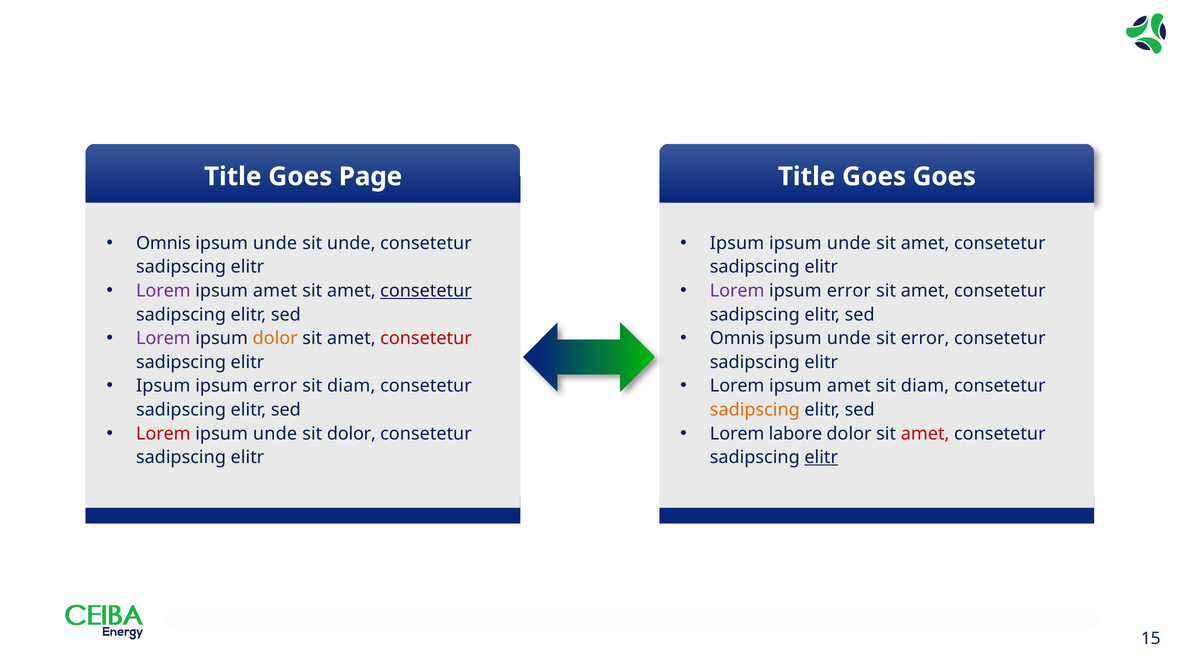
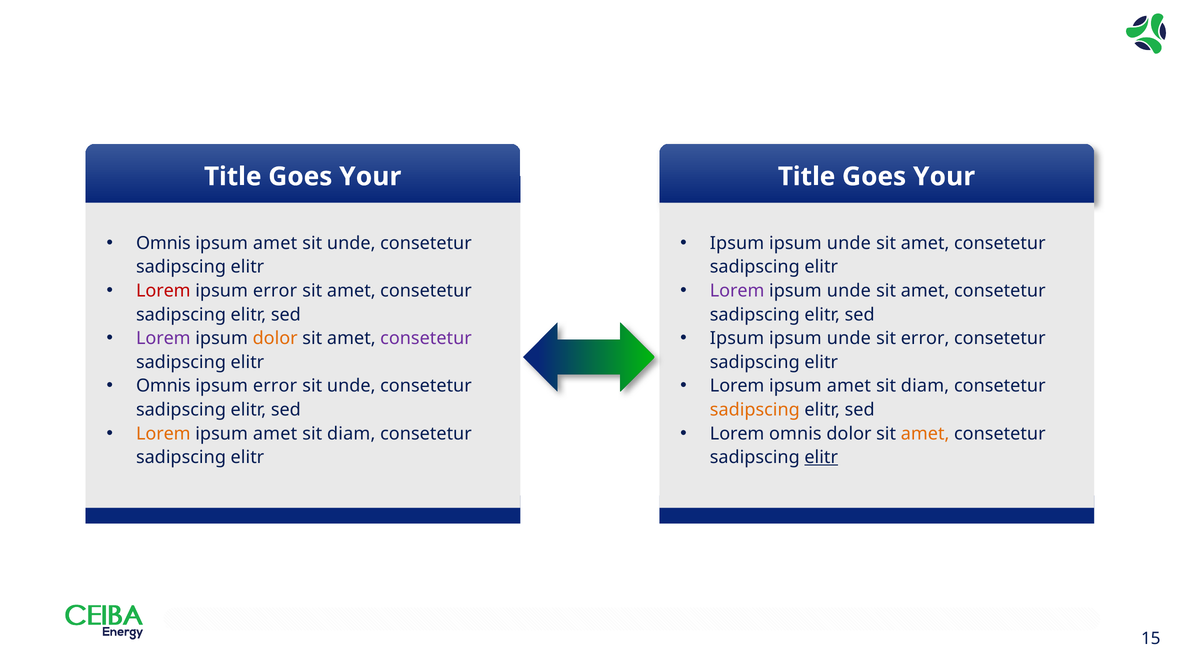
Page at (370, 177): Page -> Your
Goes at (944, 177): Goes -> Your
unde at (275, 243): unde -> amet
Lorem at (163, 291) colour: purple -> red
amet at (275, 291): amet -> error
consetetur at (426, 291) underline: present -> none
error at (849, 291): error -> unde
consetetur at (426, 339) colour: red -> purple
Omnis at (737, 339): Omnis -> Ipsum
Ipsum at (163, 386): Ipsum -> Omnis
diam at (351, 386): diam -> unde
Lorem at (163, 434) colour: red -> orange
unde at (275, 434): unde -> amet
dolor at (351, 434): dolor -> diam
Lorem labore: labore -> omnis
amet at (925, 434) colour: red -> orange
